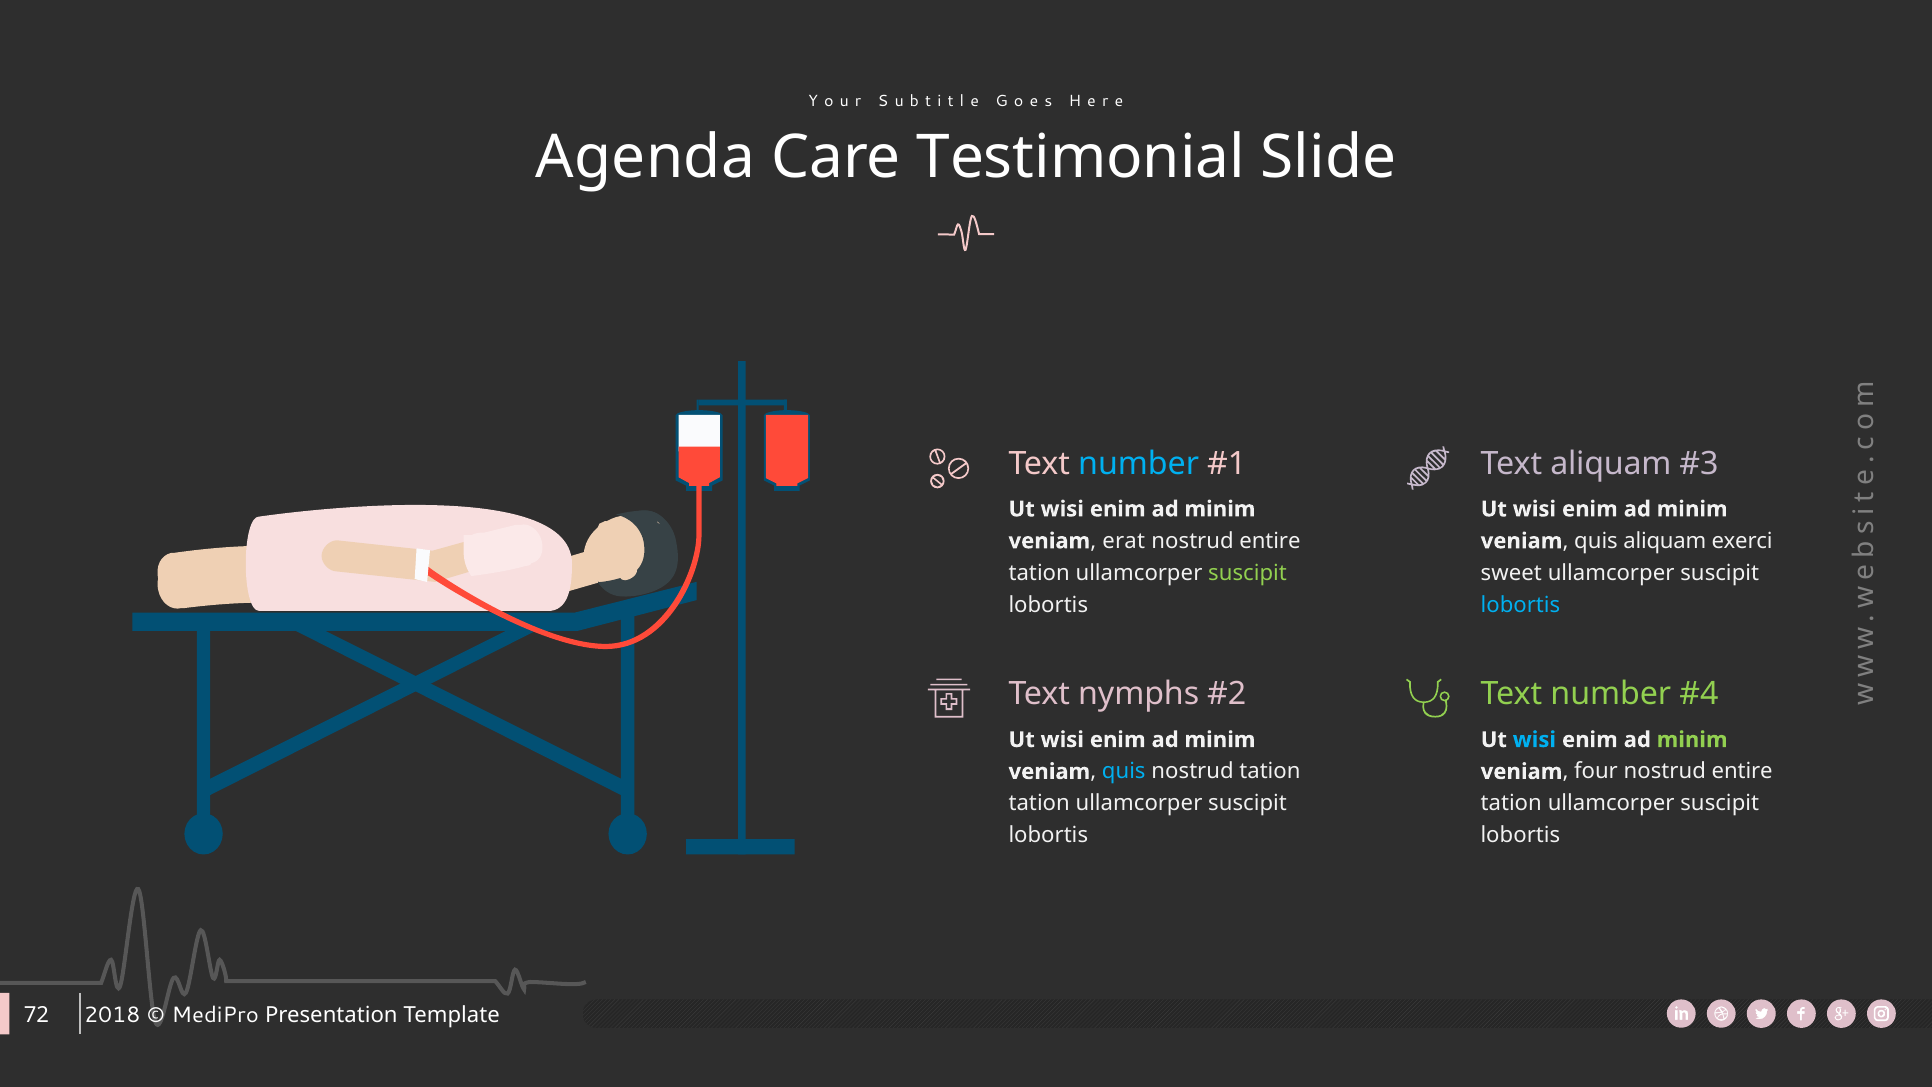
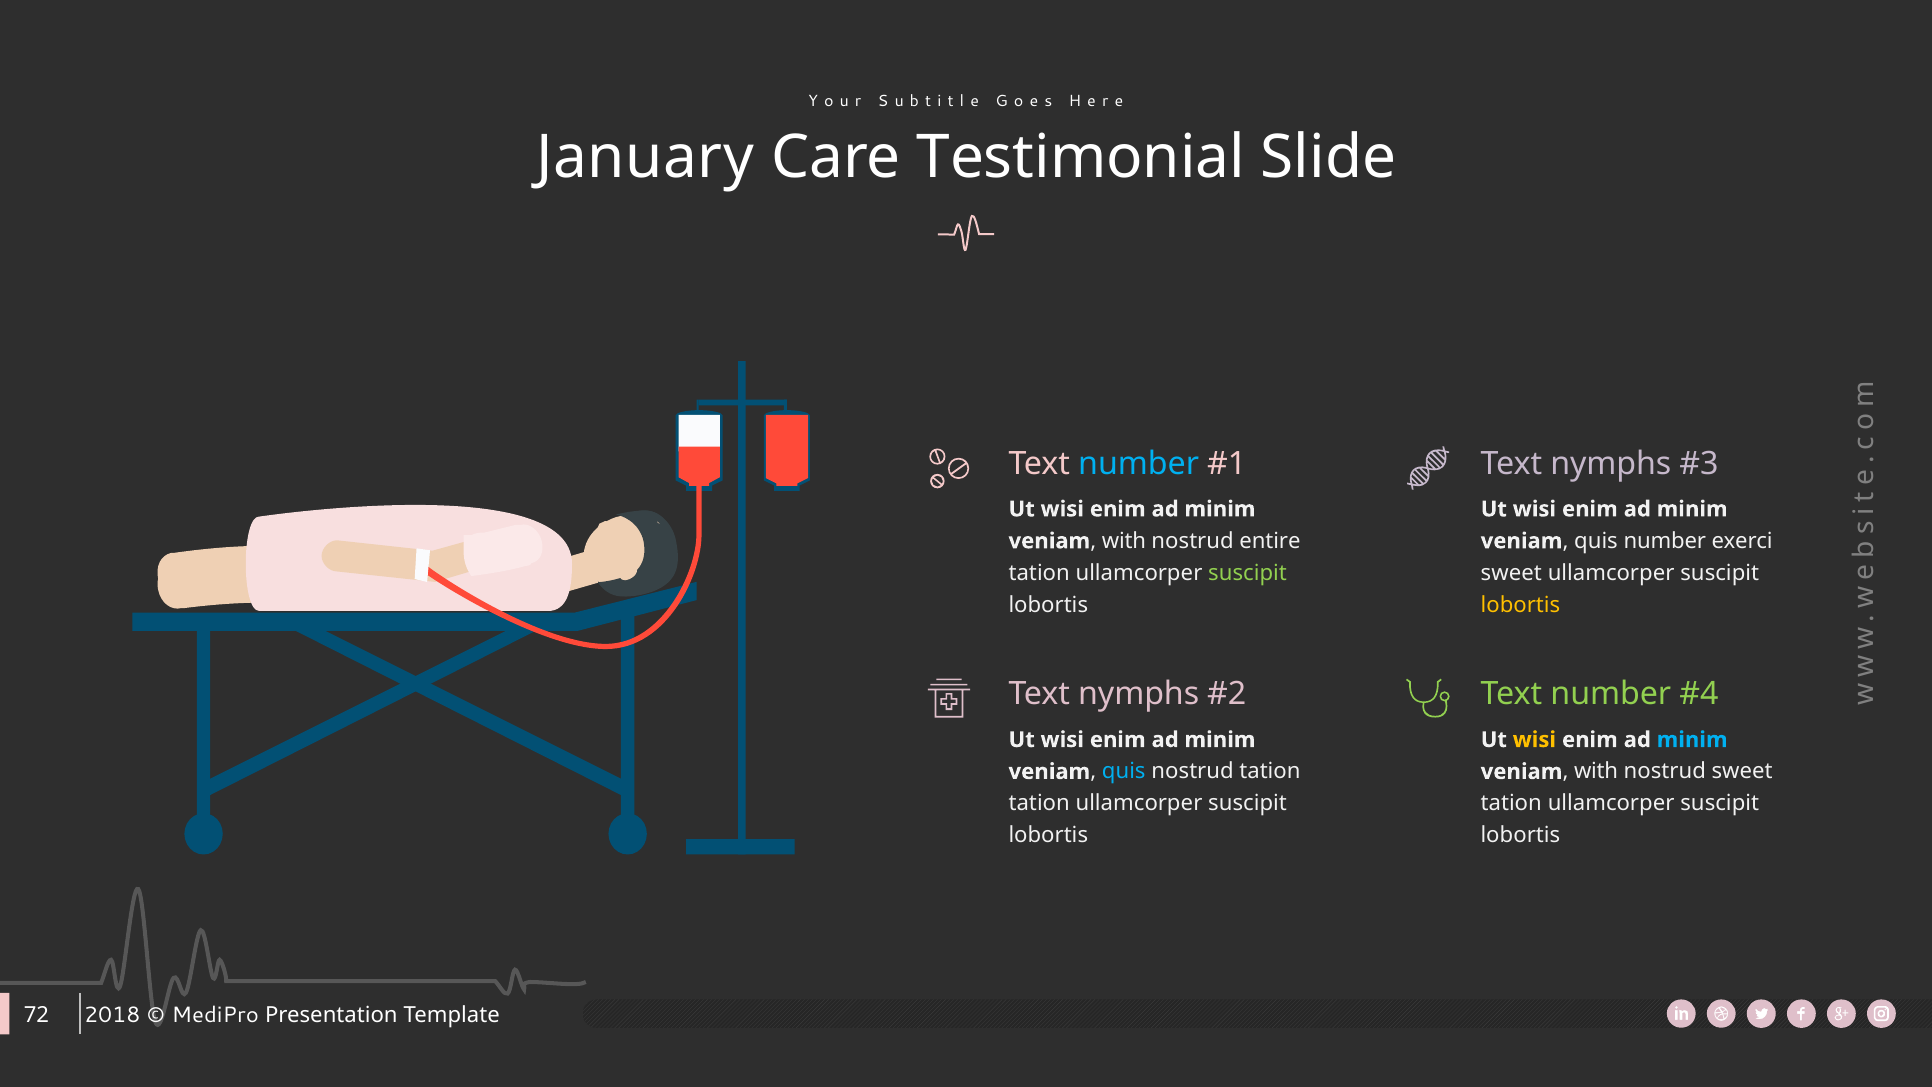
Agenda: Agenda -> January
aliquam at (1611, 464): aliquam -> nymphs
erat at (1124, 541): erat -> with
quis aliquam: aliquam -> number
lobortis at (1521, 605) colour: light blue -> yellow
wisi at (1534, 740) colour: light blue -> yellow
minim at (1692, 740) colour: light green -> light blue
four at (1596, 771): four -> with
entire at (1742, 771): entire -> sweet
